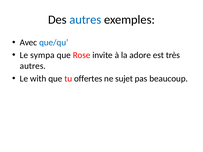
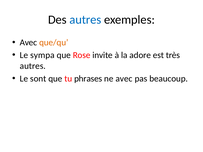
que/qu colour: blue -> orange
with: with -> sont
offertes: offertes -> phrases
ne sujet: sujet -> avec
